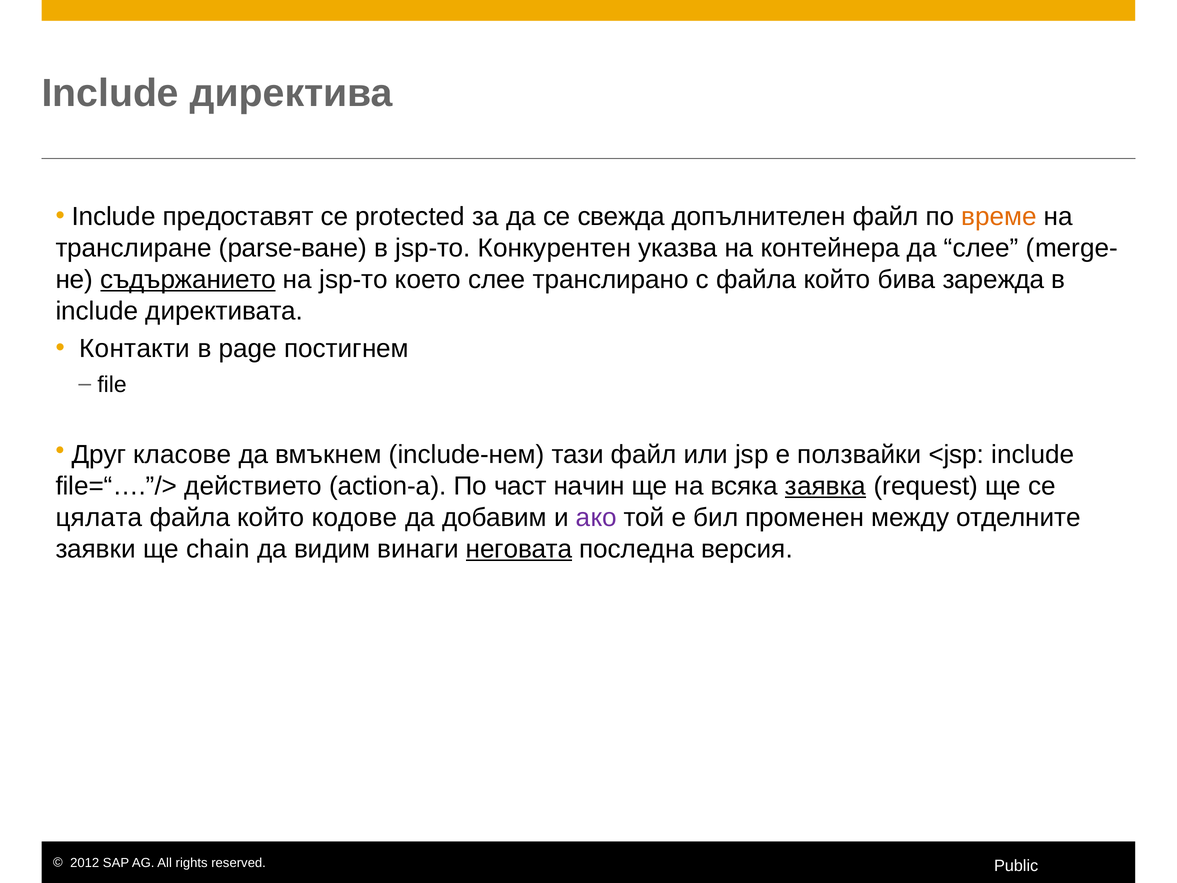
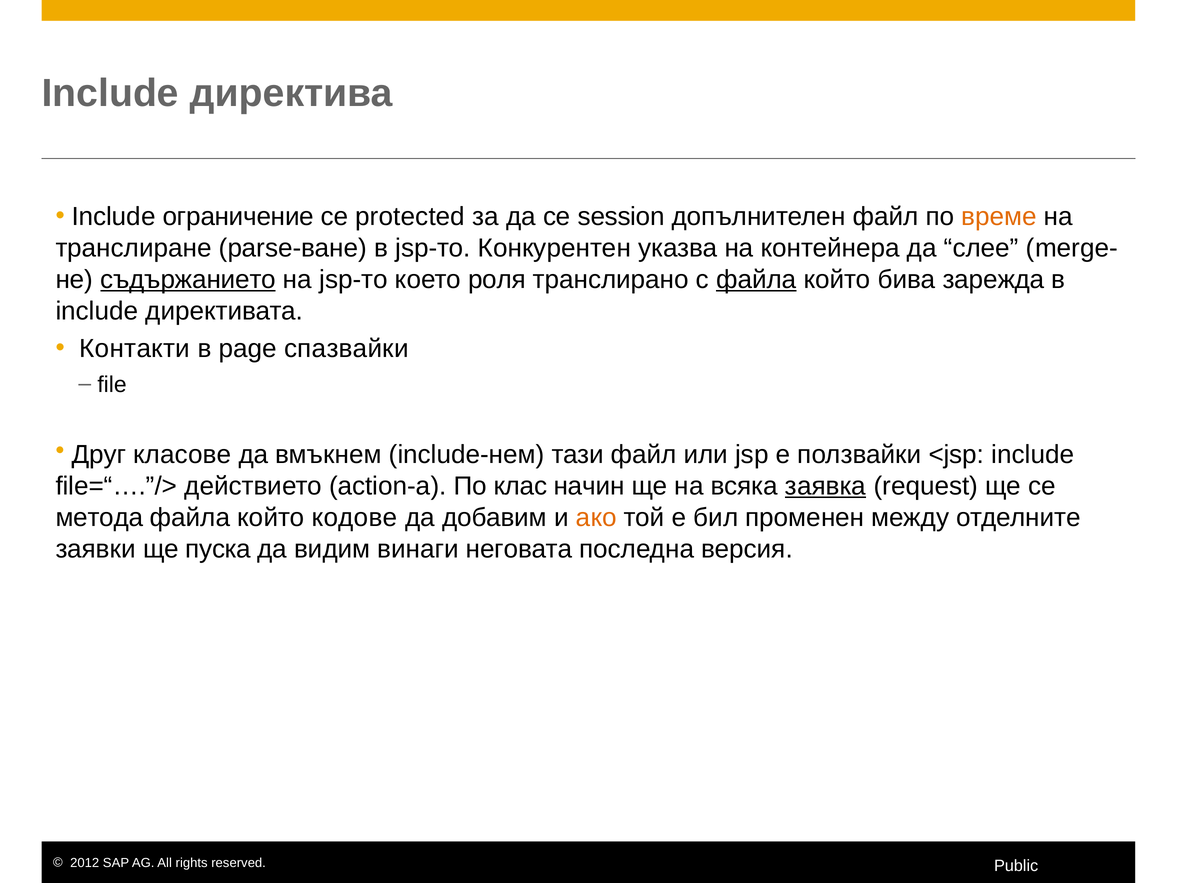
предоставят: предоставят -> ограничение
свежда: свежда -> session
което слее: слее -> роля
файла at (756, 279) underline: none -> present
постигнем: постигнем -> спазвайки
част: част -> клас
цялата: цялата -> метода
ако colour: purple -> orange
chain: chain -> пуска
неговата underline: present -> none
